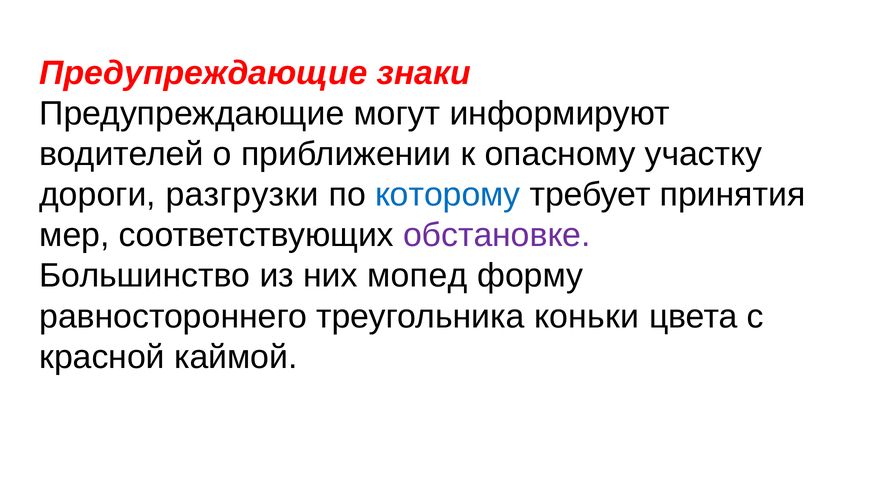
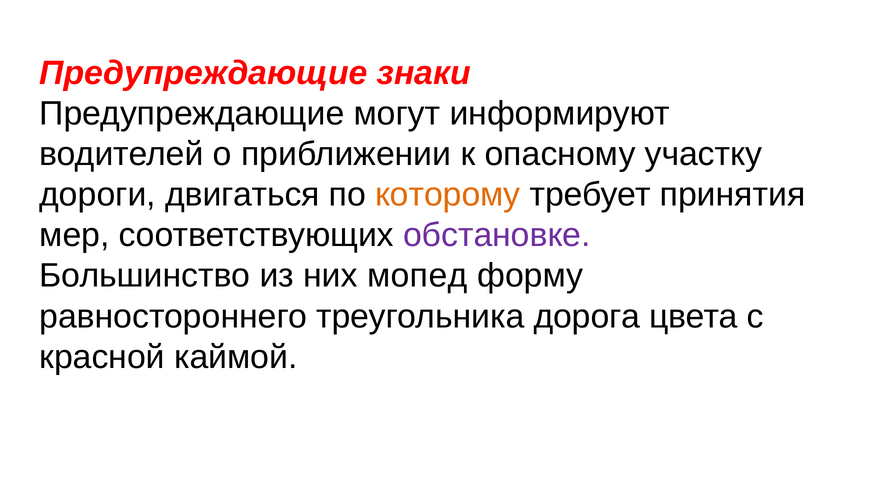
разгрузки: разгрузки -> двигаться
которому colour: blue -> orange
коньки: коньки -> дорога
